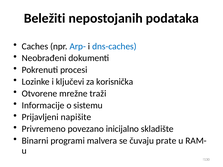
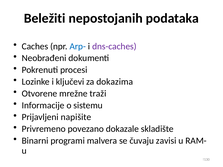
dns-caches colour: blue -> purple
korisnička: korisnička -> dokazima
inicijalno: inicijalno -> dokazale
prate: prate -> zavisi
